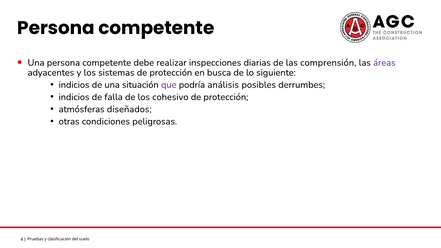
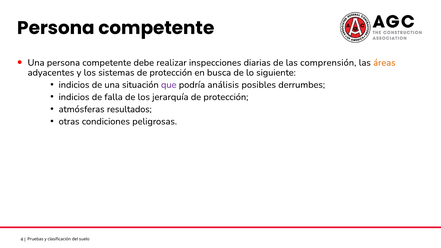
áreas colour: purple -> orange
cohesivo: cohesivo -> jerarquía
diseñados: diseñados -> resultados
